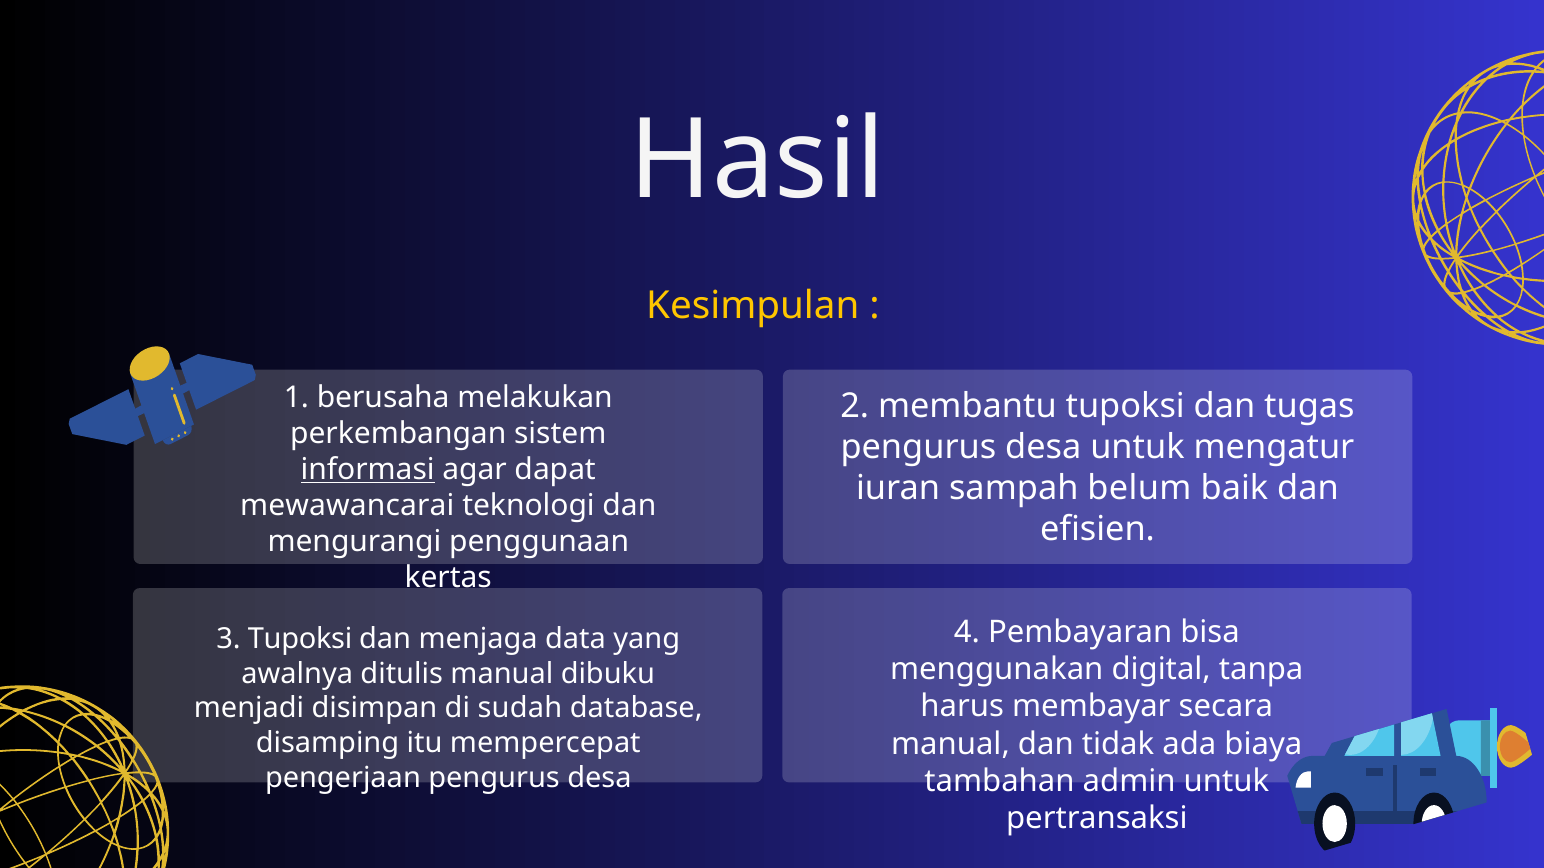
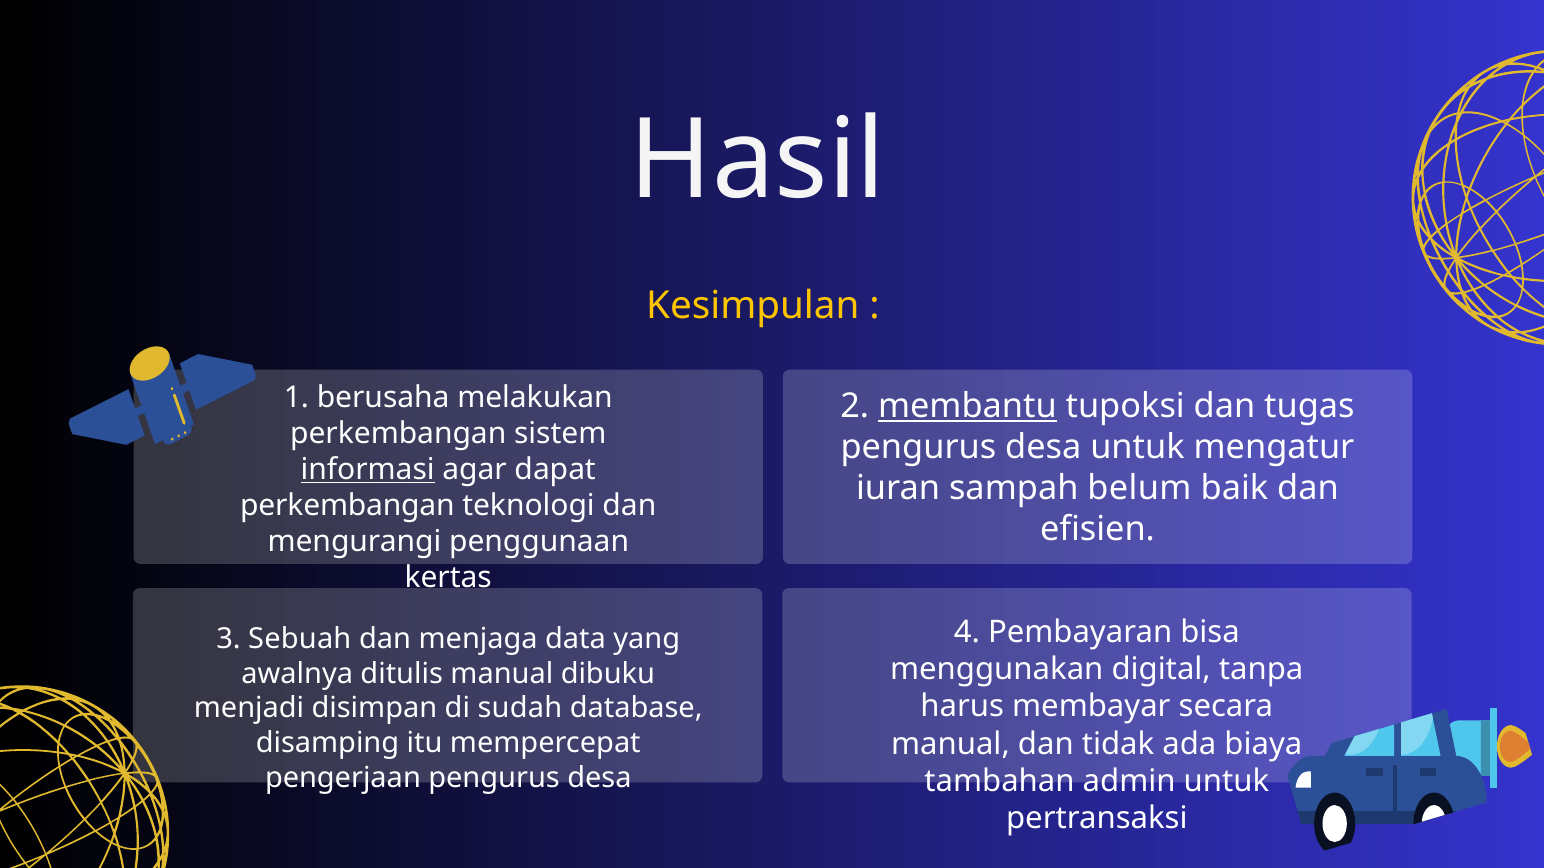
membantu underline: none -> present
mewawancarai at (347, 506): mewawancarai -> perkembangan
3 Tupoksi: Tupoksi -> Sebuah
